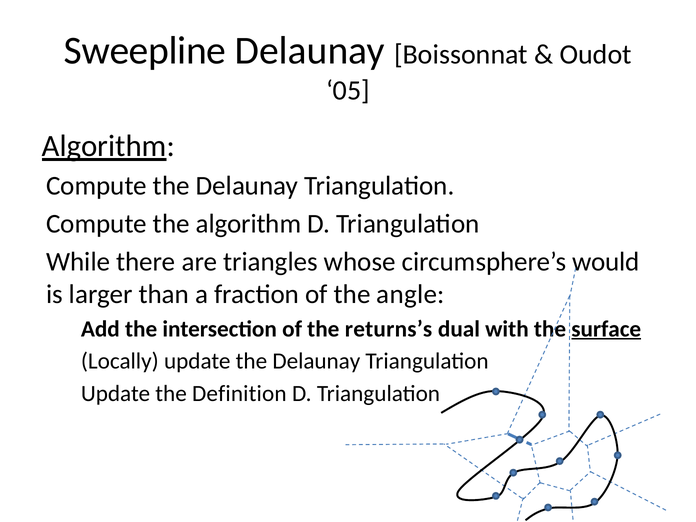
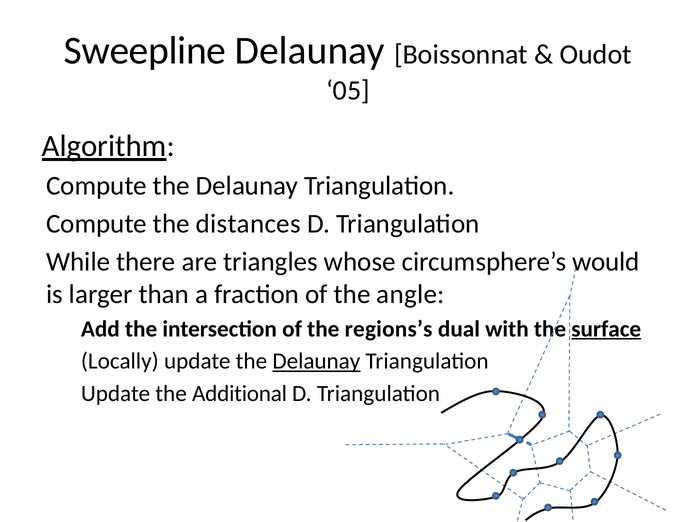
the algorithm: algorithm -> distances
returns’s: returns’s -> regions’s
Delaunay at (316, 361) underline: none -> present
Definition: Definition -> Additional
